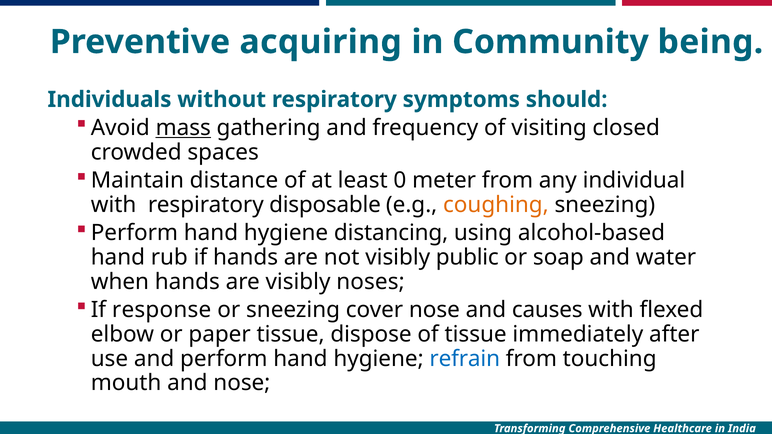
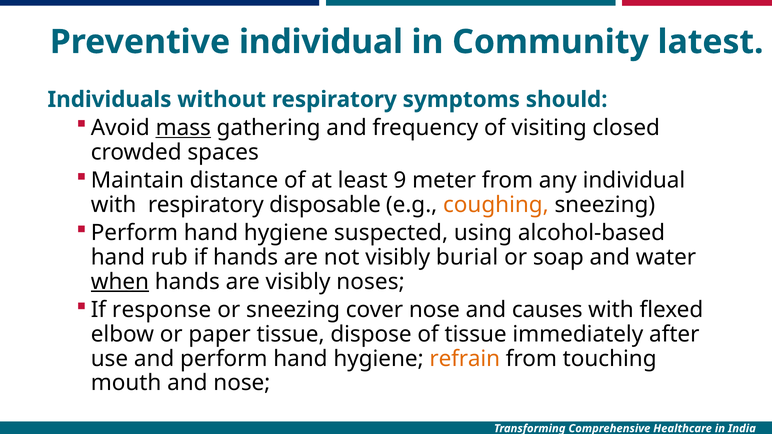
Preventive acquiring: acquiring -> individual
being: being -> latest
0: 0 -> 9
distancing: distancing -> suspected
public: public -> burial
when underline: none -> present
refrain colour: blue -> orange
